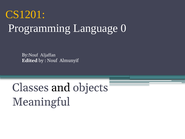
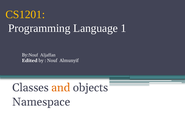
0: 0 -> 1
and colour: black -> orange
Meaningful: Meaningful -> Namespace
